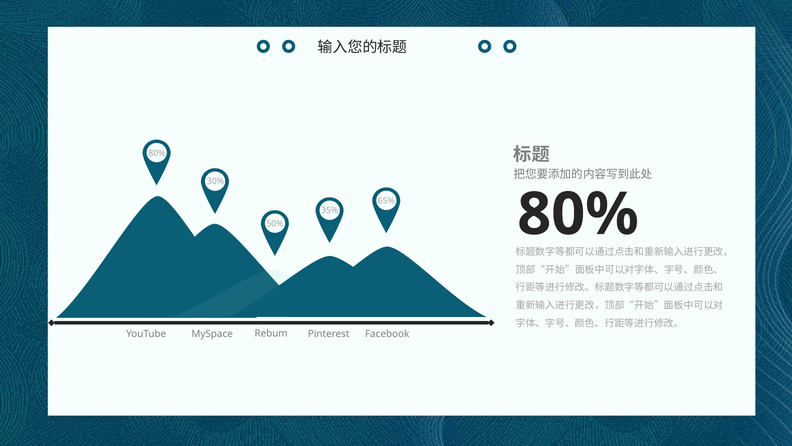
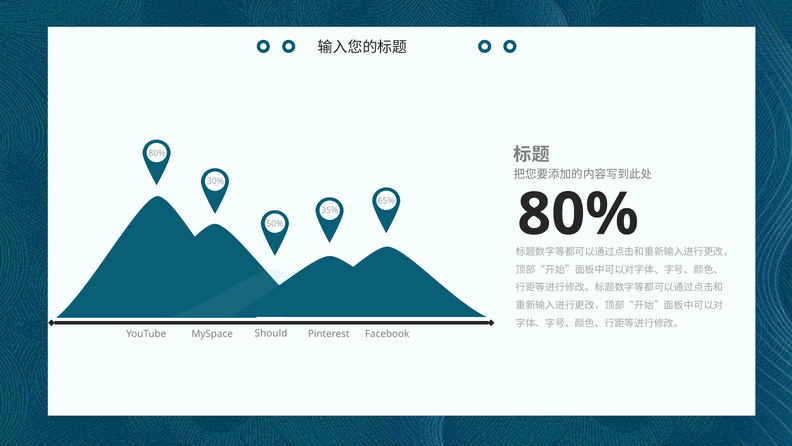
Rebum: Rebum -> Should
